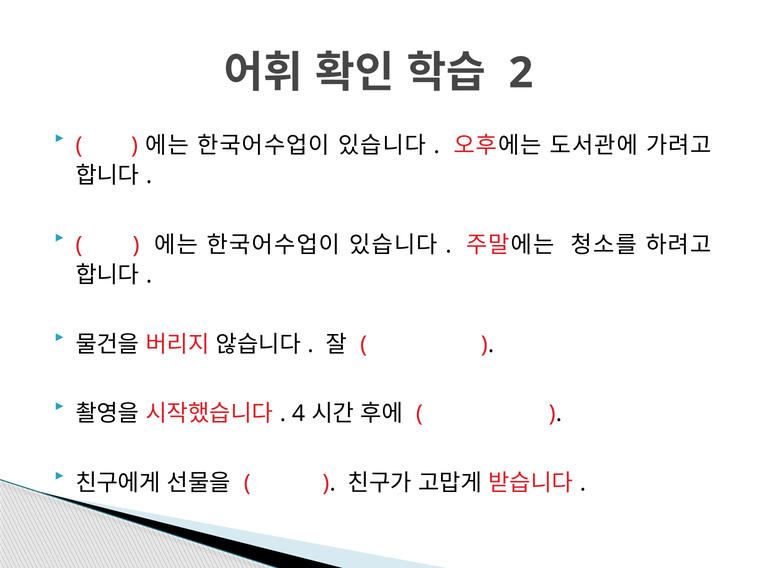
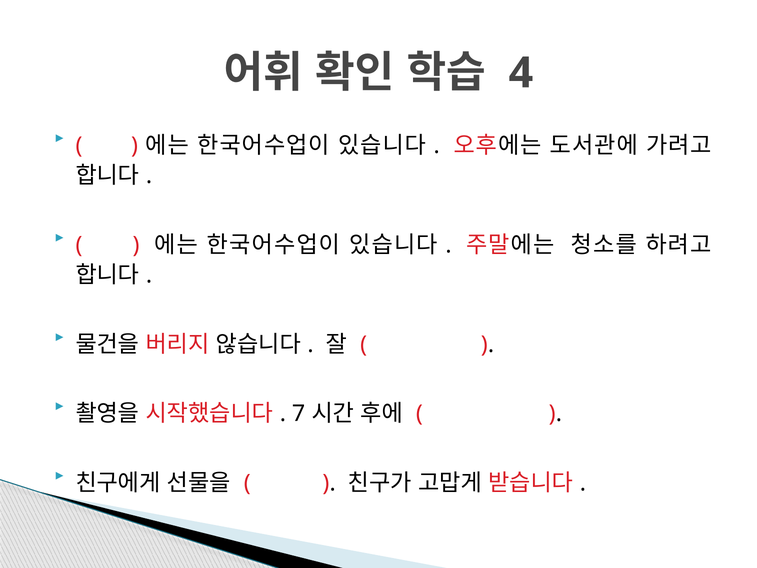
2: 2 -> 4
4: 4 -> 7
